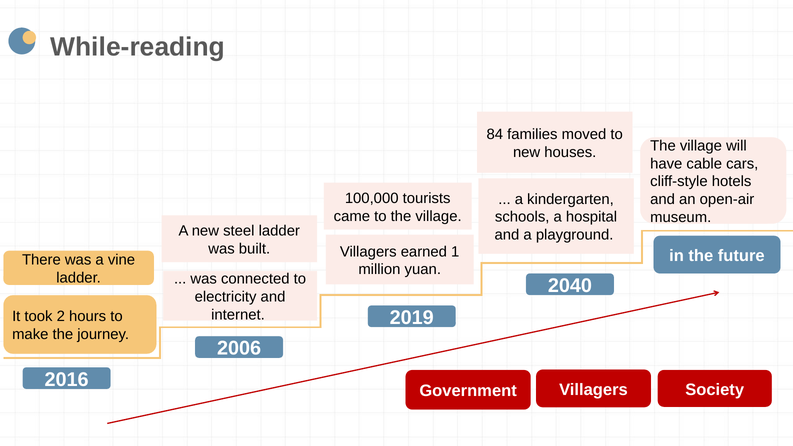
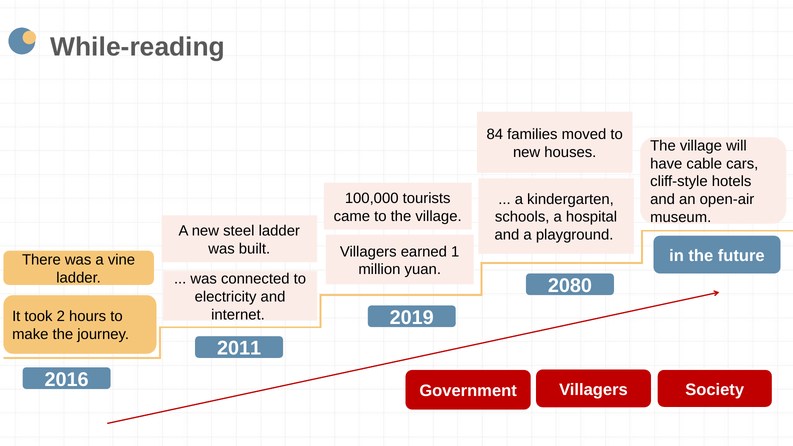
2040: 2040 -> 2080
2006: 2006 -> 2011
